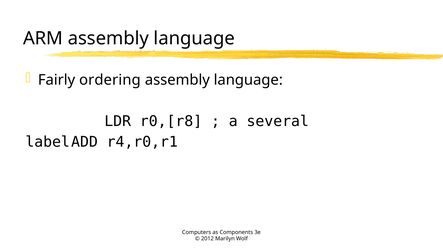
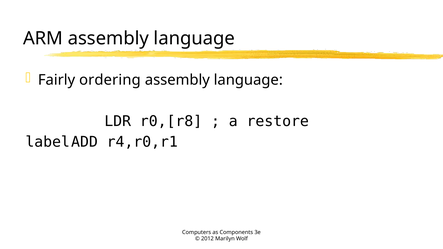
several: several -> restore
